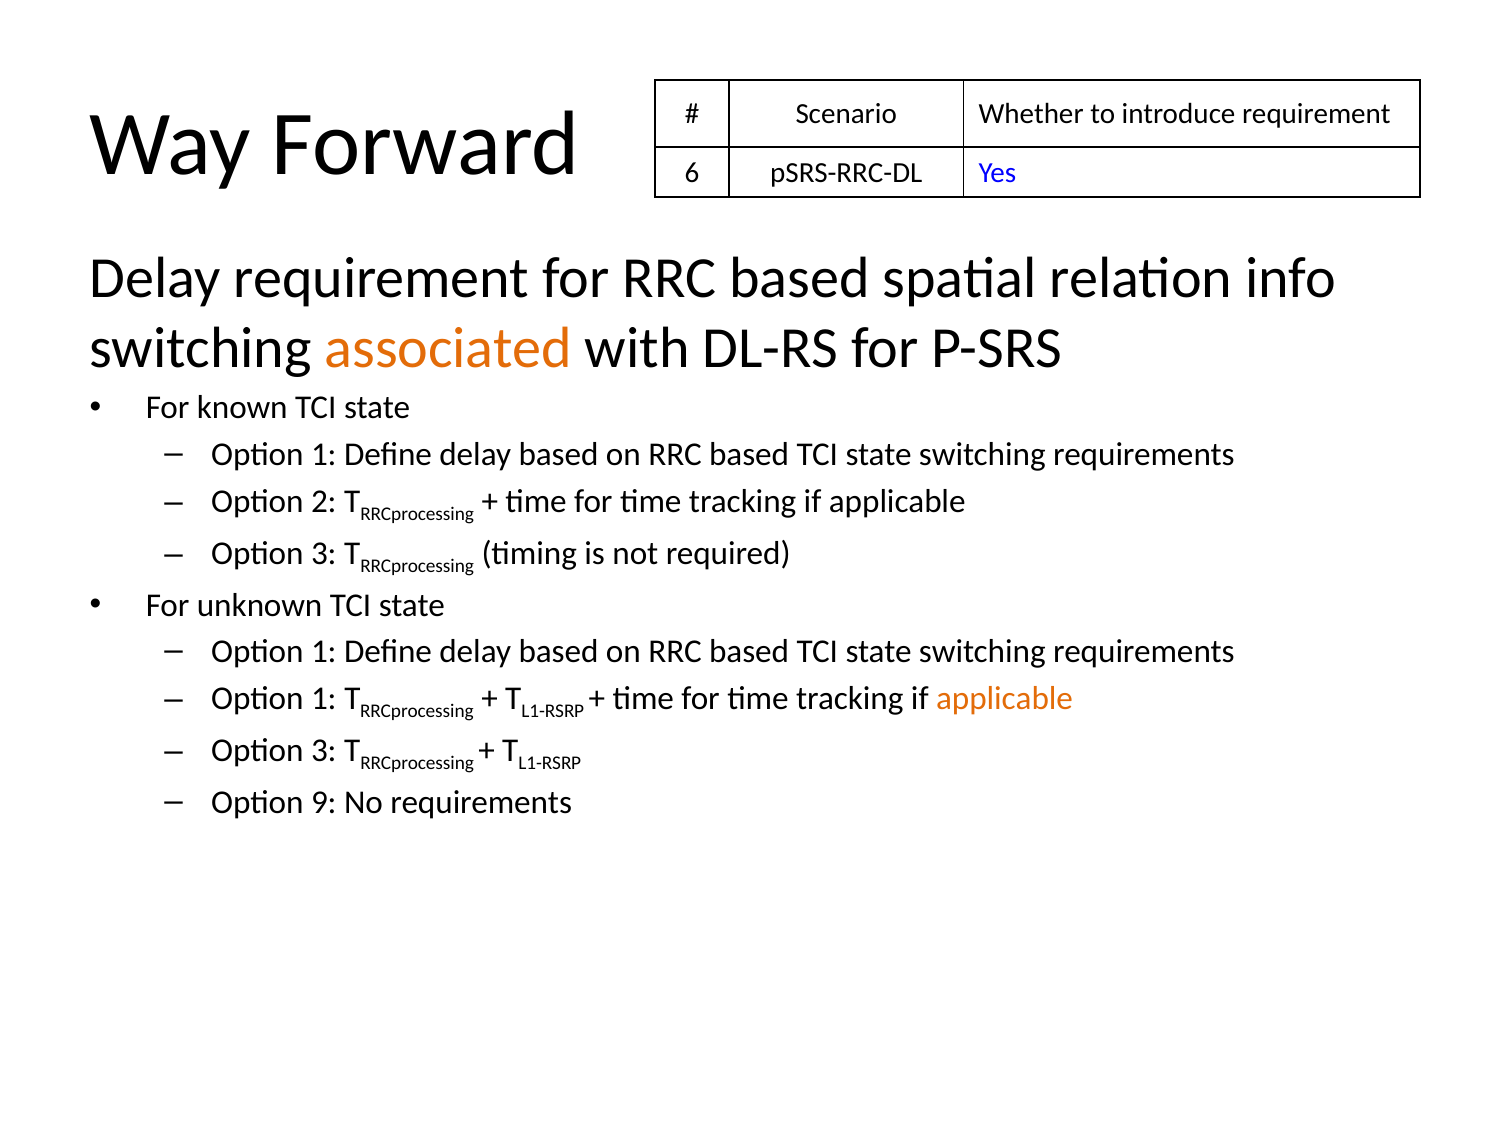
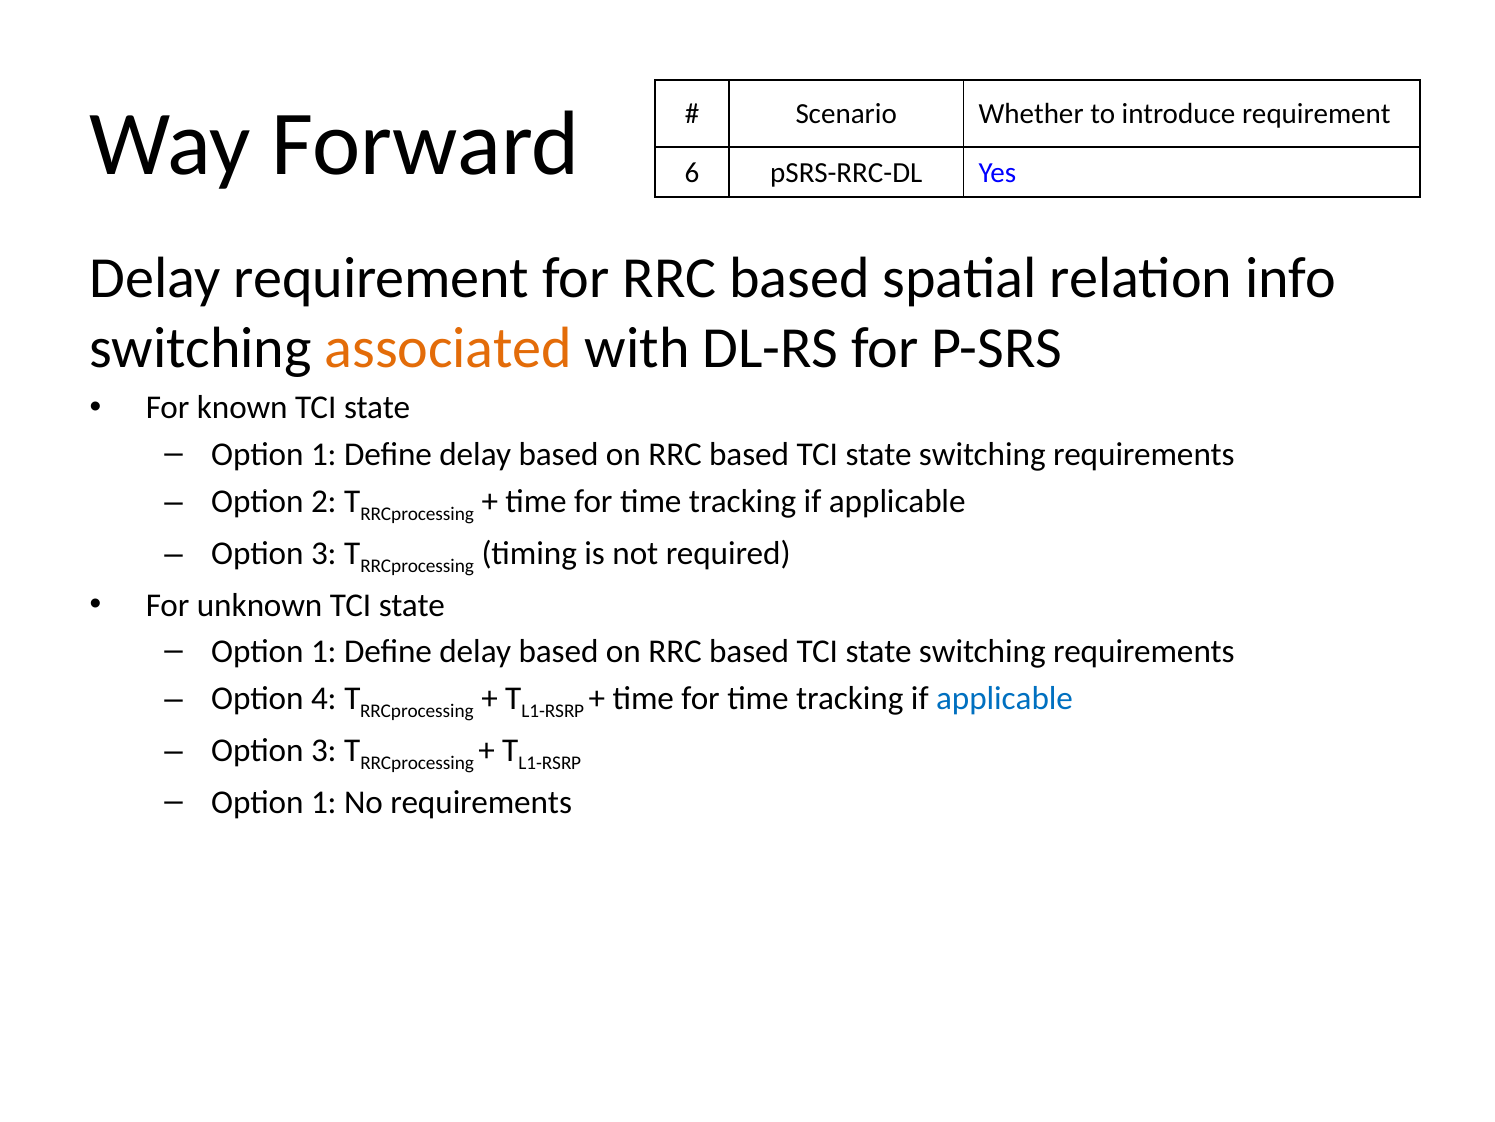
1 at (324, 698): 1 -> 4
applicable at (1004, 698) colour: orange -> blue
9 at (324, 802): 9 -> 1
